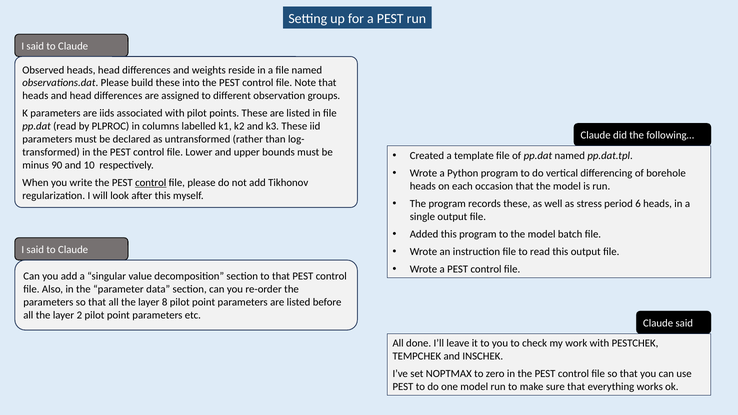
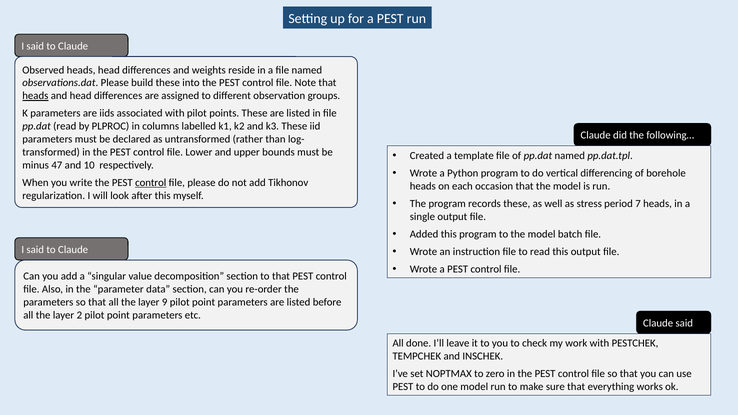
heads at (35, 96) underline: none -> present
90: 90 -> 47
6: 6 -> 7
8: 8 -> 9
